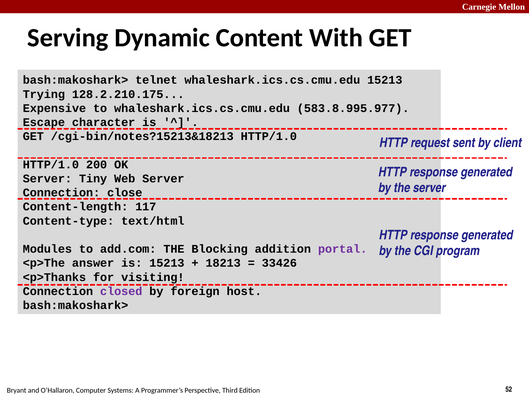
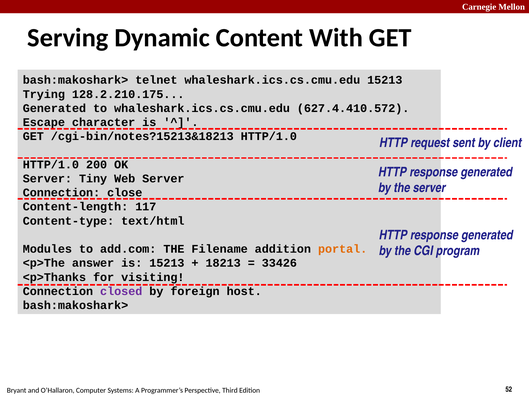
Expensive at (54, 108): Expensive -> Generated
583.8.995.977: 583.8.995.977 -> 627.4.410.572
Blocking: Blocking -> Filename
portal colour: purple -> orange
